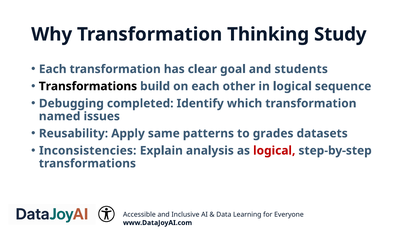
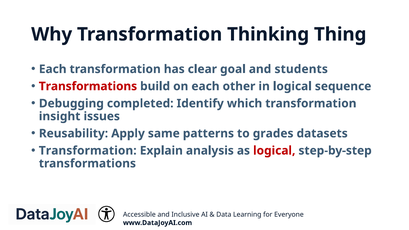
Study: Study -> Thing
Transformations at (88, 86) colour: black -> red
named: named -> insight
Inconsistencies at (88, 151): Inconsistencies -> Transformation
